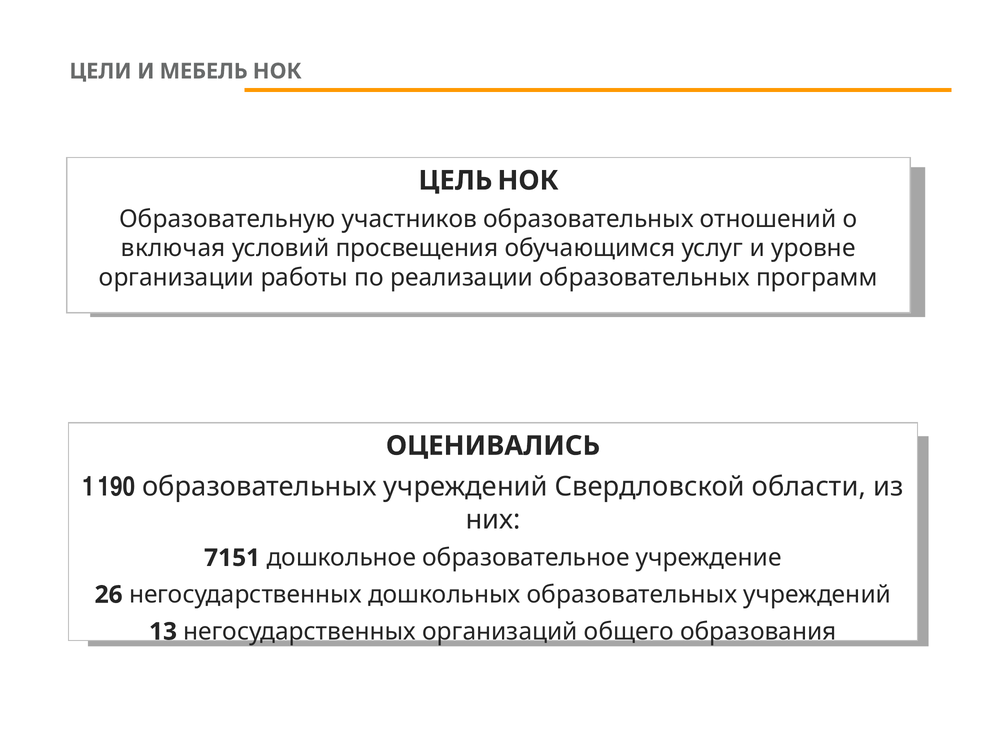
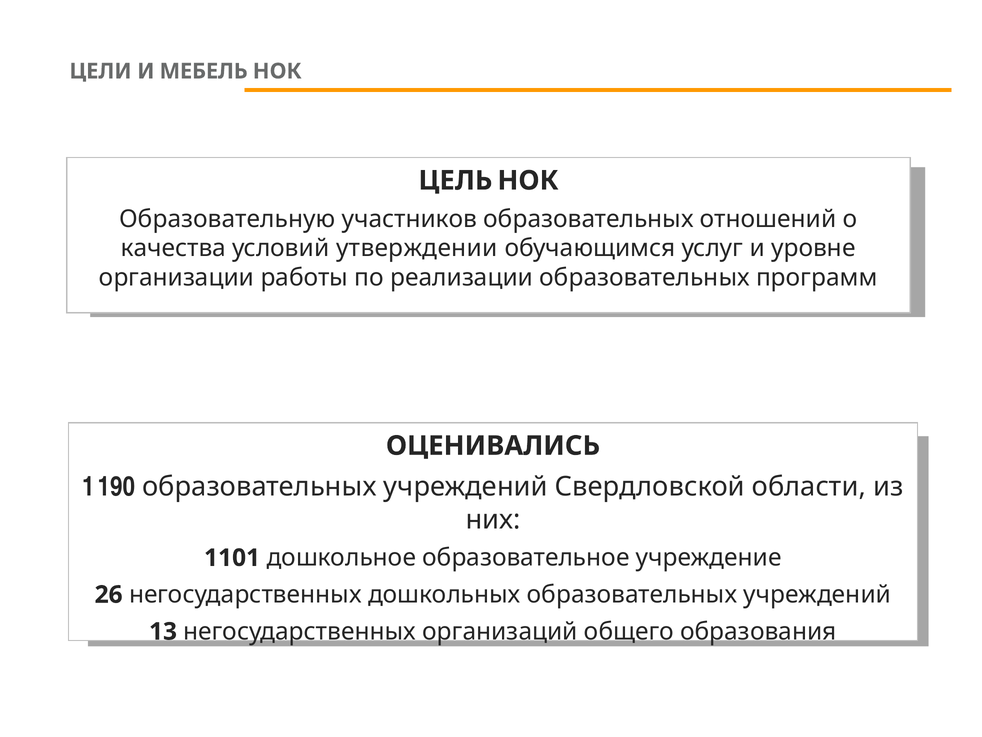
включая: включая -> качества
просвещения: просвещения -> утверждении
7151: 7151 -> 1101
